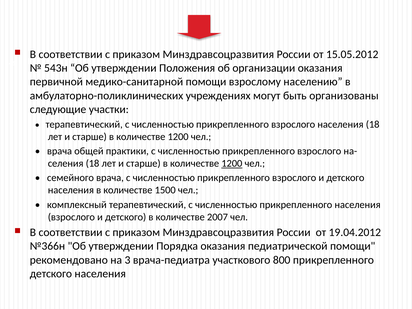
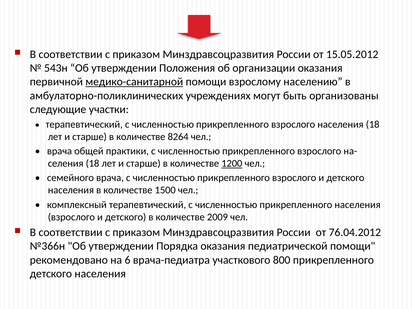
медико-санитарной underline: none -> present
1200 at (178, 137): 1200 -> 8264
2007: 2007 -> 2009
19.04.2012: 19.04.2012 -> 76.04.2012
3: 3 -> 6
